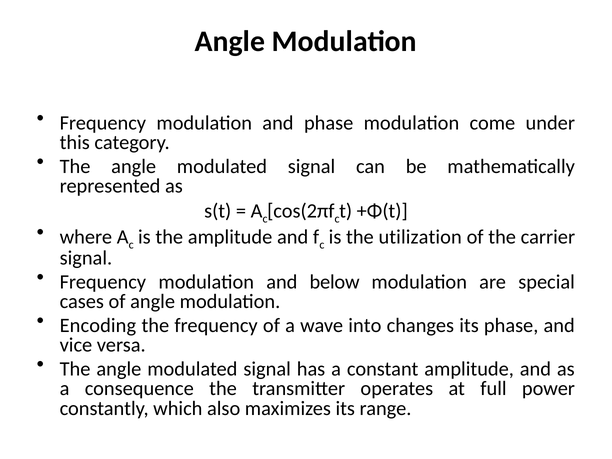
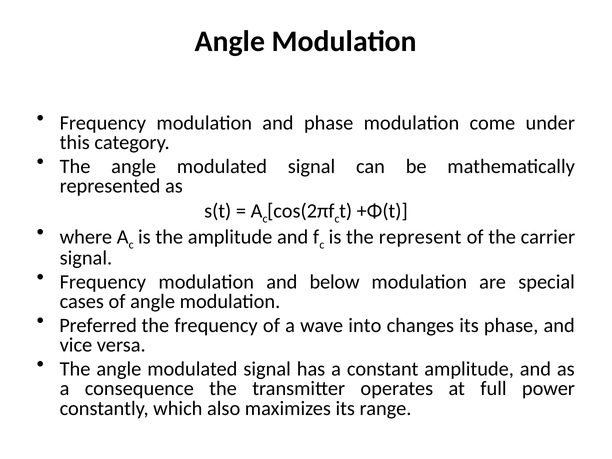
utilization: utilization -> represent
Encoding: Encoding -> Preferred
